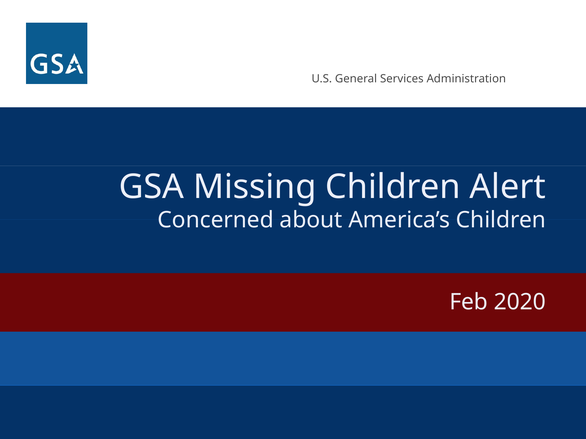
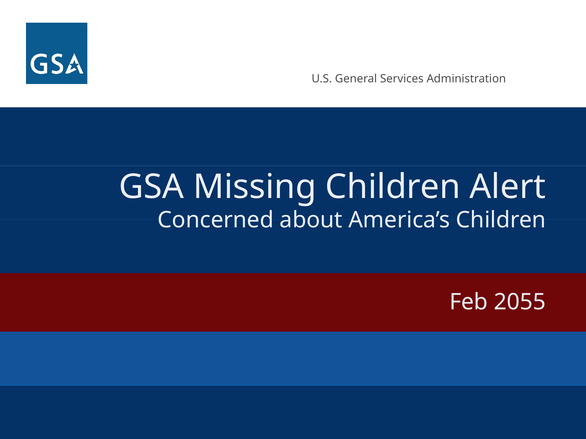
2020: 2020 -> 2055
